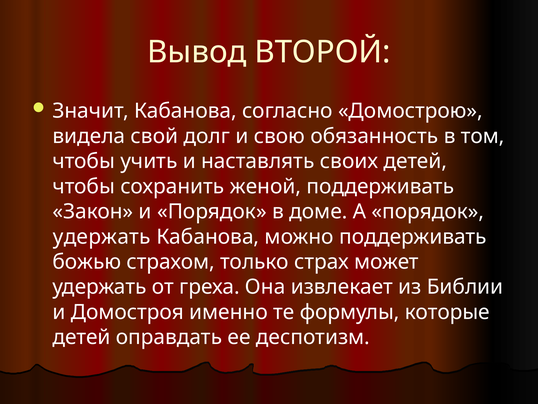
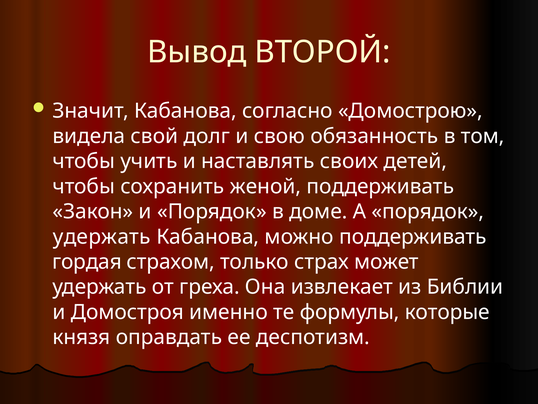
божью: божью -> гордая
детей at (81, 337): детей -> князя
